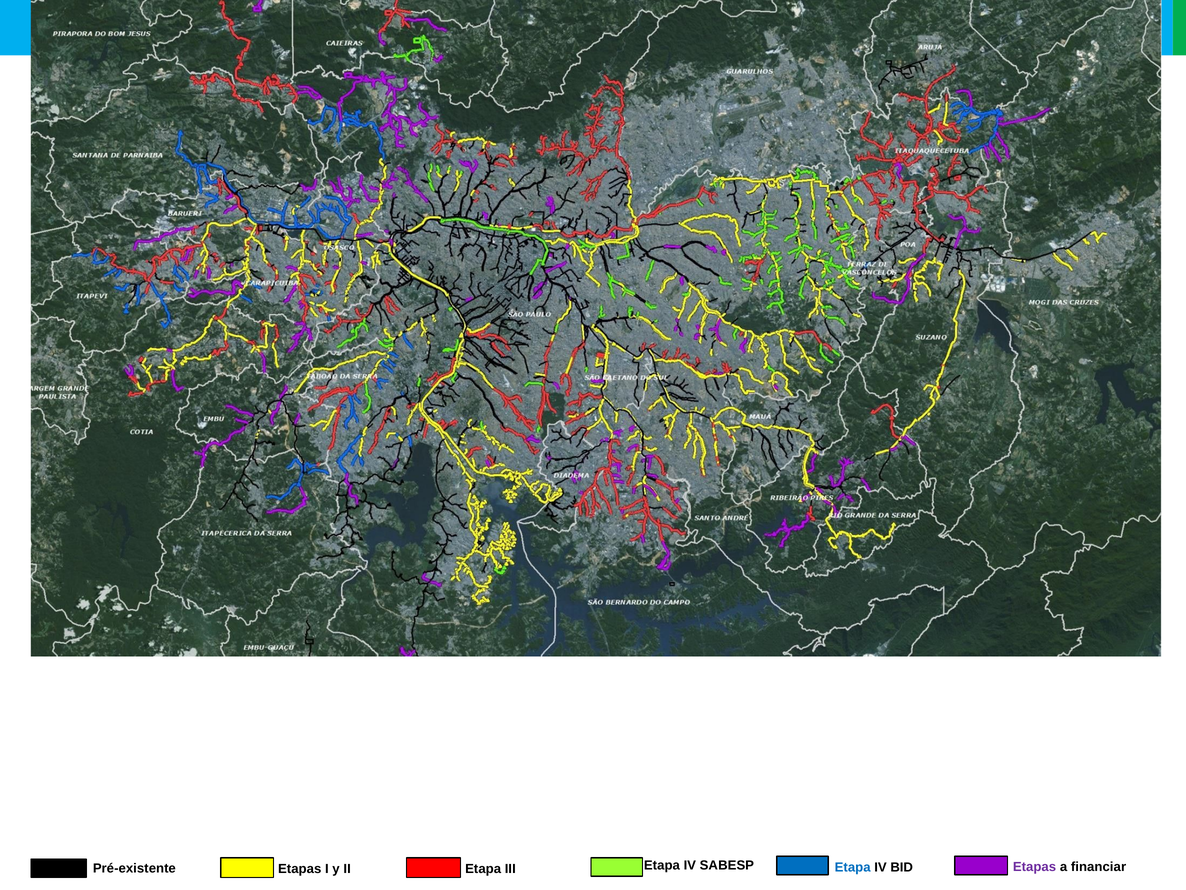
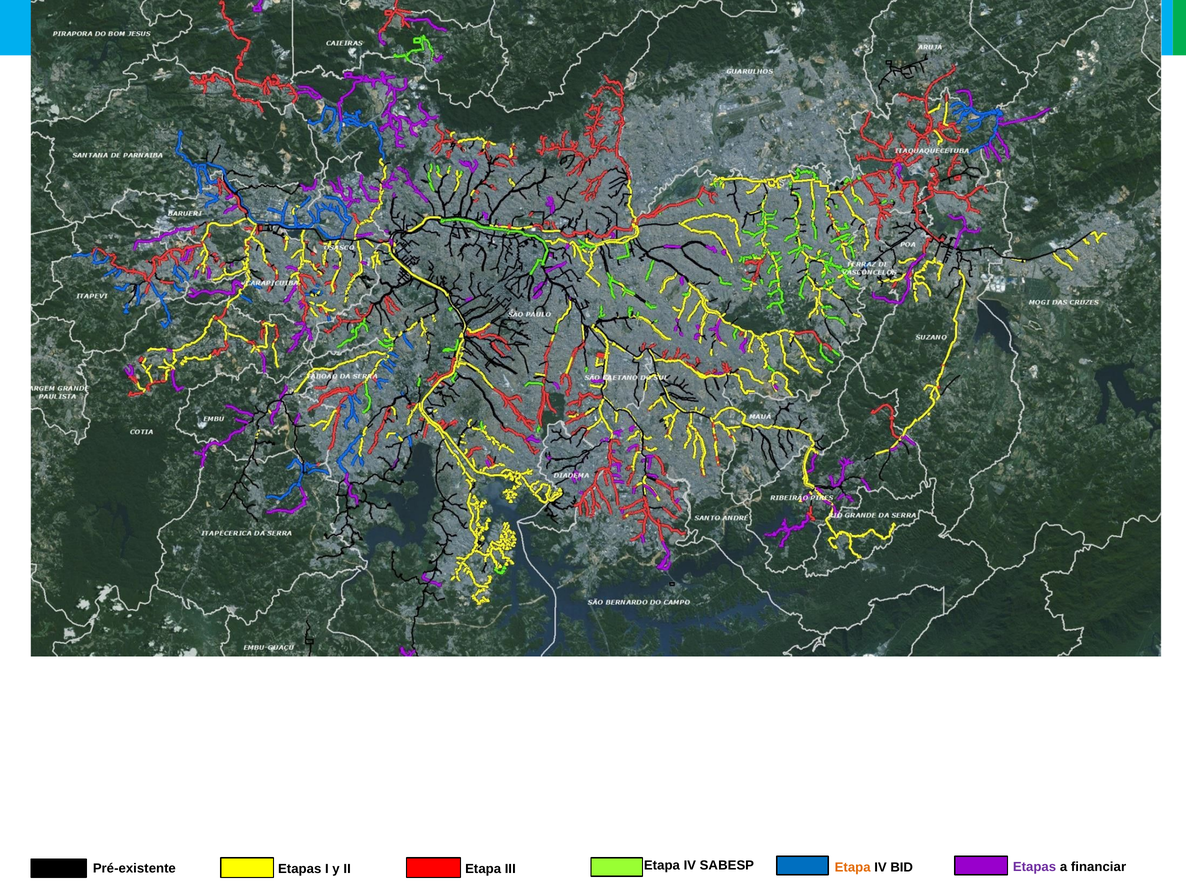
Etapa at (853, 867) colour: blue -> orange
